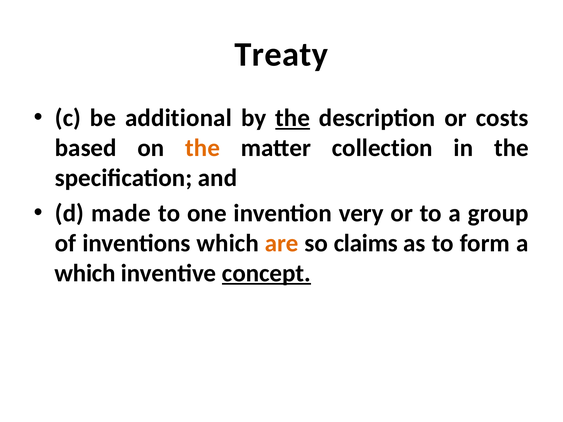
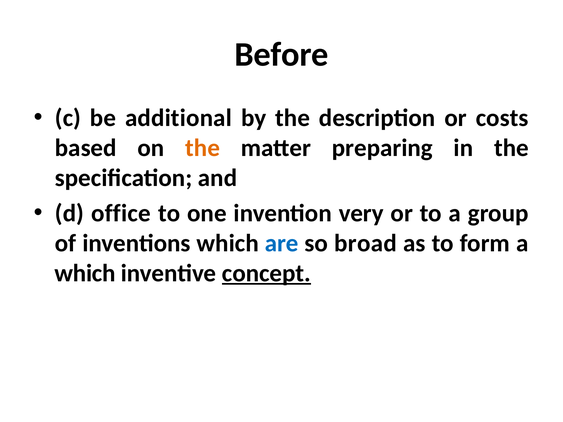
Treaty: Treaty -> Before
the at (293, 118) underline: present -> none
collection: collection -> preparing
made: made -> office
are colour: orange -> blue
claims: claims -> broad
